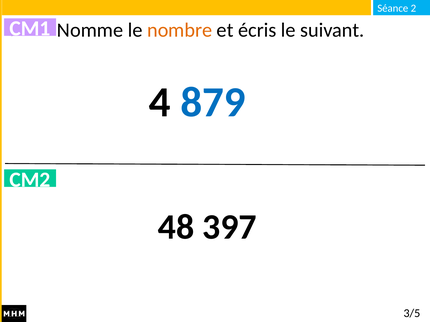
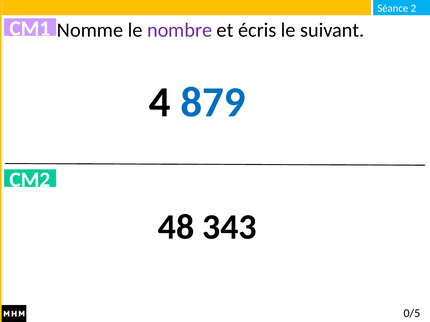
nombre colour: orange -> purple
397: 397 -> 343
3/5: 3/5 -> 0/5
